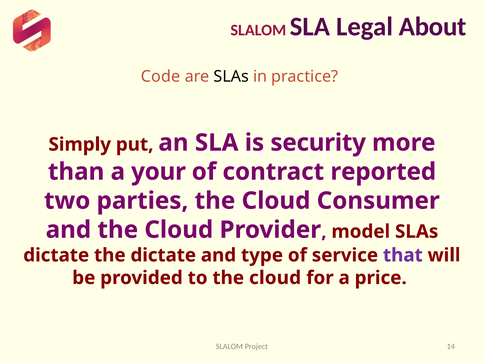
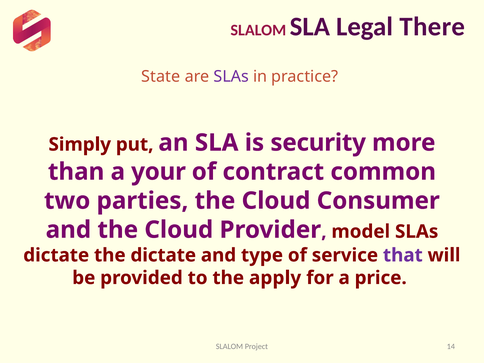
About: About -> There
Code: Code -> State
SLAs at (231, 77) colour: black -> purple
reported: reported -> common
to the cloud: cloud -> apply
